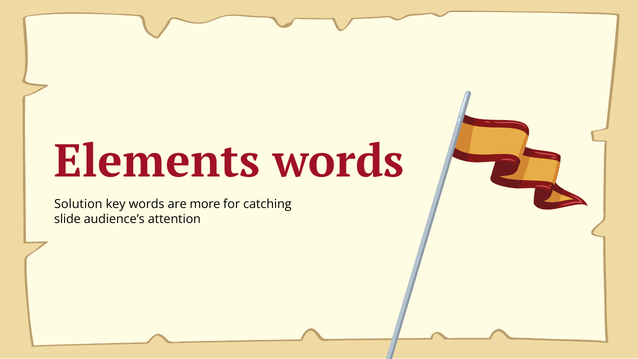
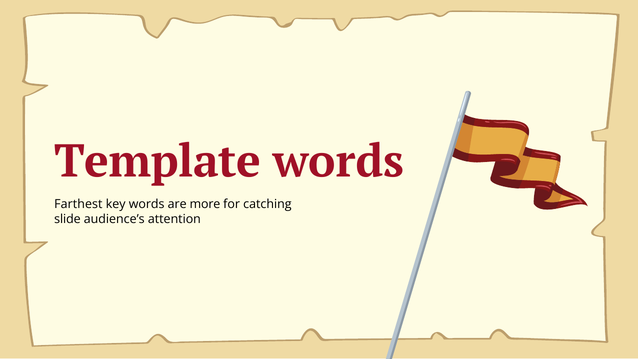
Elements: Elements -> Template
Solution: Solution -> Farthest
